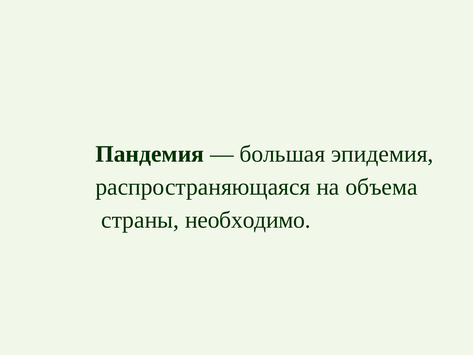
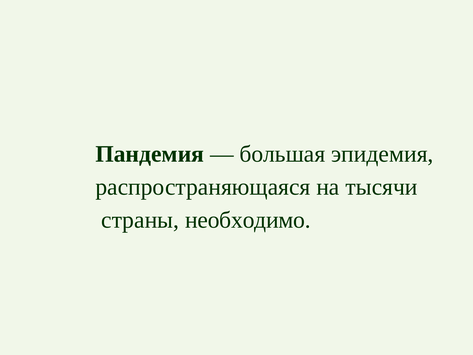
объема: объема -> тысячи
